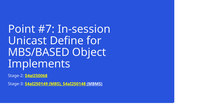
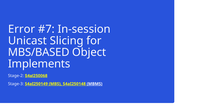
Point: Point -> Error
Define: Define -> Slicing
